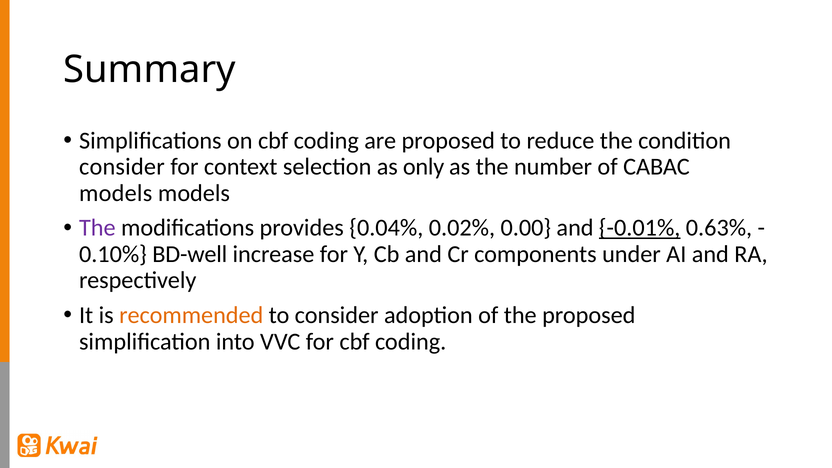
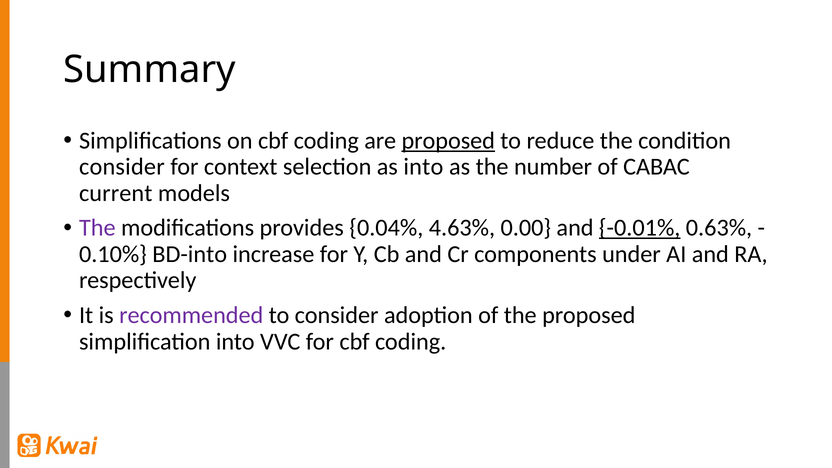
proposed at (448, 141) underline: none -> present
as only: only -> into
models at (116, 193): models -> current
0.02%: 0.02% -> 4.63%
BD-well: BD-well -> BD-into
recommended colour: orange -> purple
